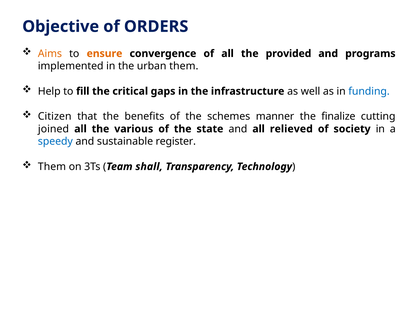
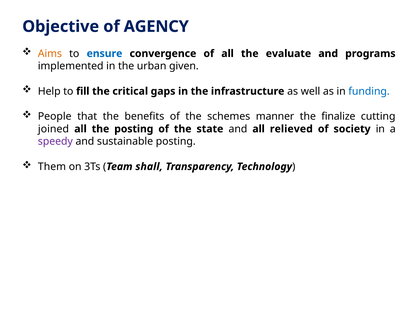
ORDERS: ORDERS -> AGENCY
ensure colour: orange -> blue
provided: provided -> evaluate
urban them: them -> given
Citizen: Citizen -> People
the various: various -> posting
speedy colour: blue -> purple
sustainable register: register -> posting
